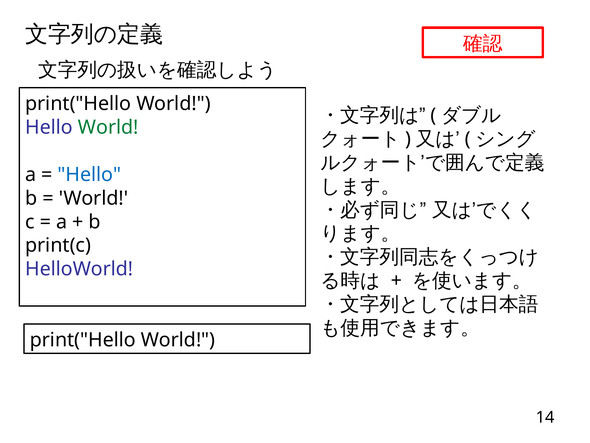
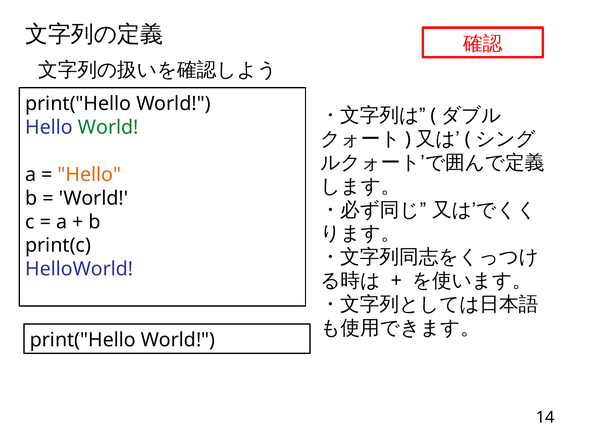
Hello at (89, 174) colour: blue -> orange
